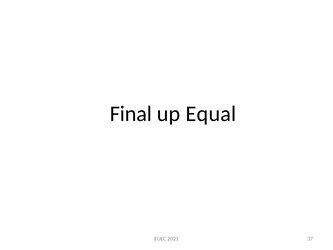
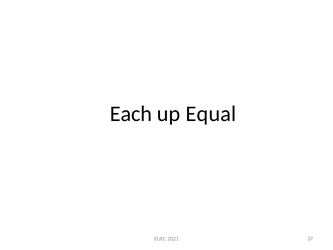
Final: Final -> Each
